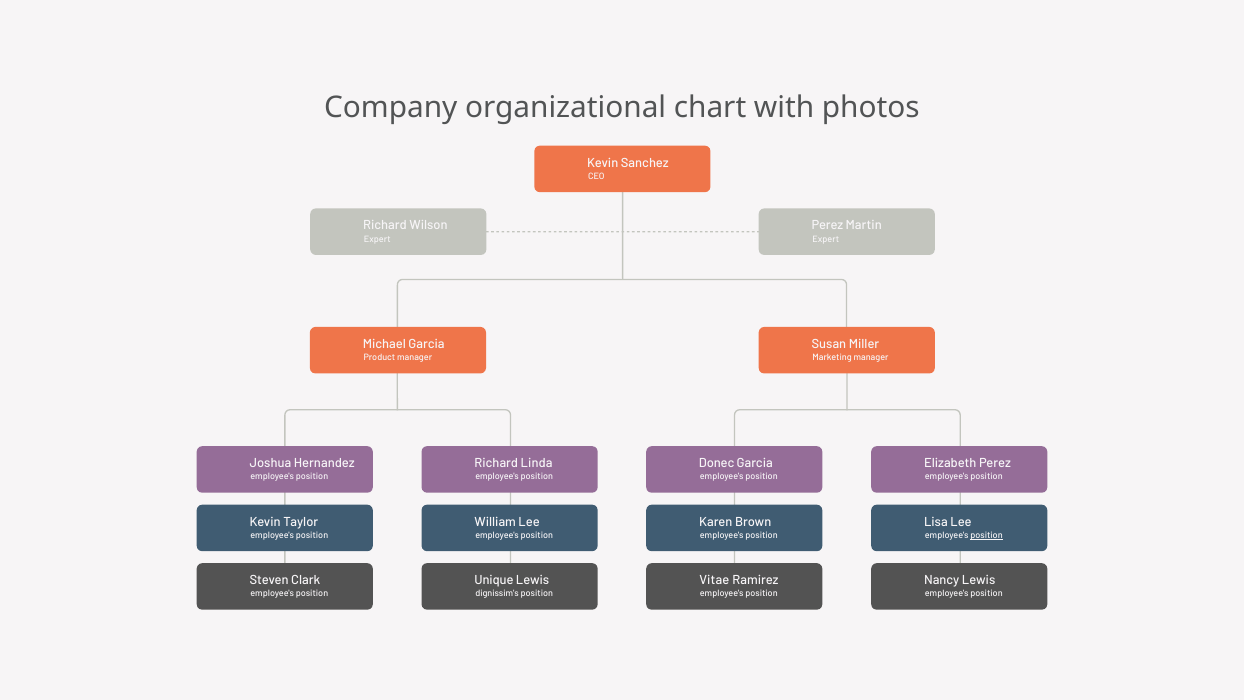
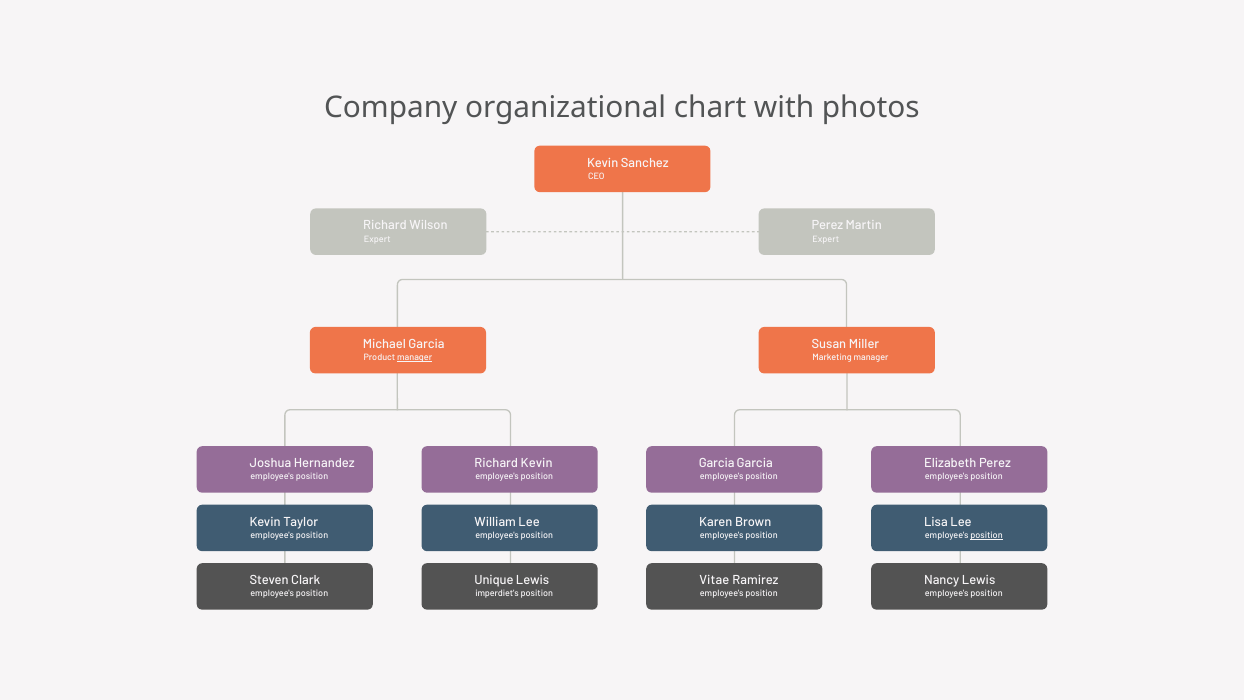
manager at (415, 357) underline: none -> present
Richard Linda: Linda -> Kevin
Donec at (717, 463): Donec -> Garcia
dignissim's: dignissim's -> imperdiet's
